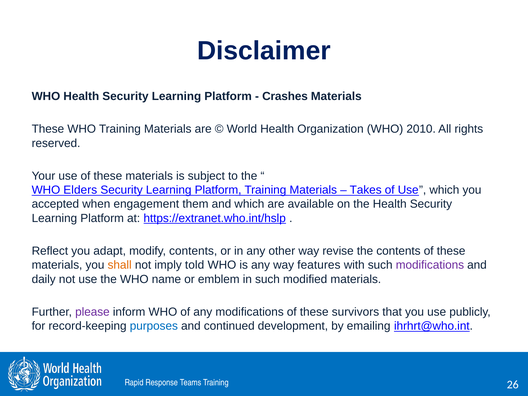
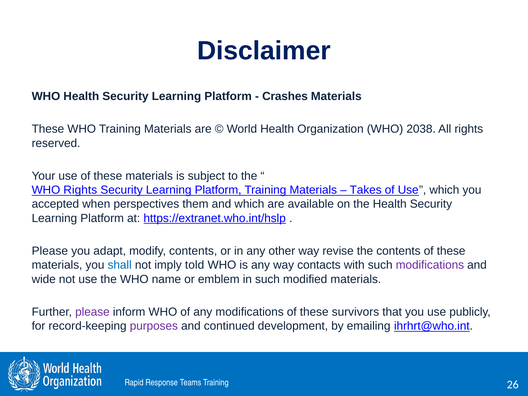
2010: 2010 -> 2038
WHO Elders: Elders -> Rights
engagement: engagement -> perspectives
Reflect at (50, 251): Reflect -> Please
shall colour: orange -> blue
features: features -> contacts
daily: daily -> wide
purposes colour: blue -> purple
